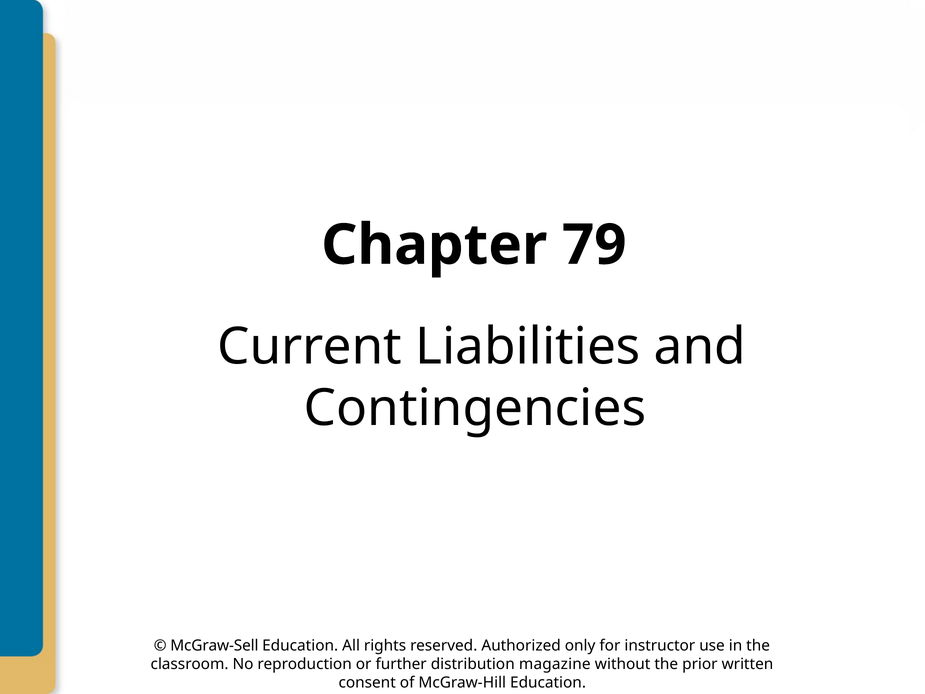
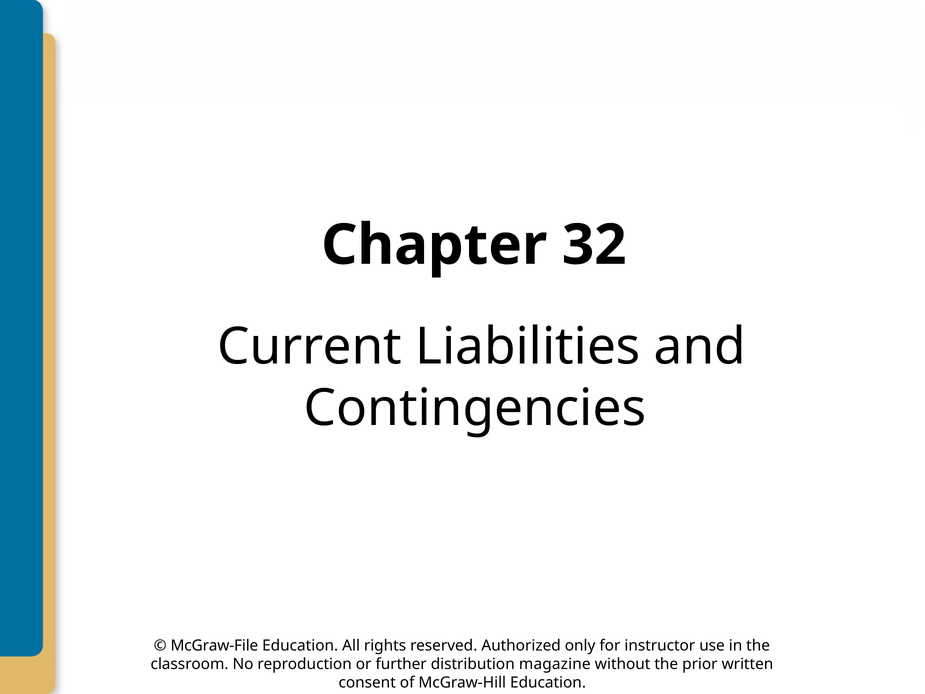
79: 79 -> 32
McGraw-Sell: McGraw-Sell -> McGraw-File
